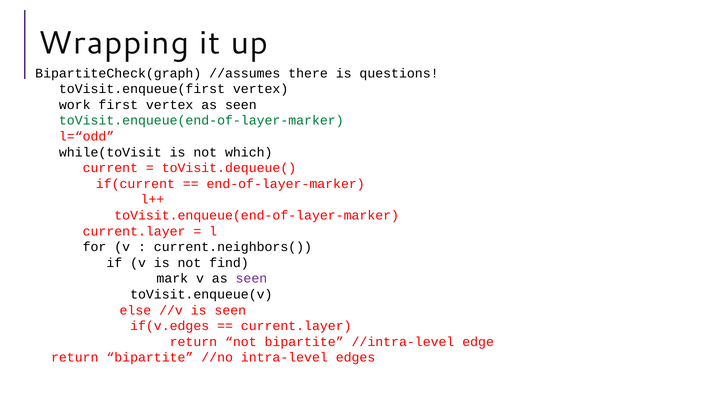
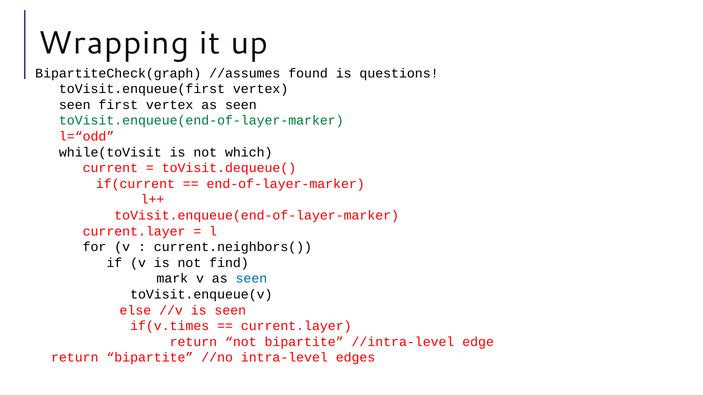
there: there -> found
work at (75, 105): work -> seen
seen at (251, 279) colour: purple -> blue
if(v.edges: if(v.edges -> if(v.times
